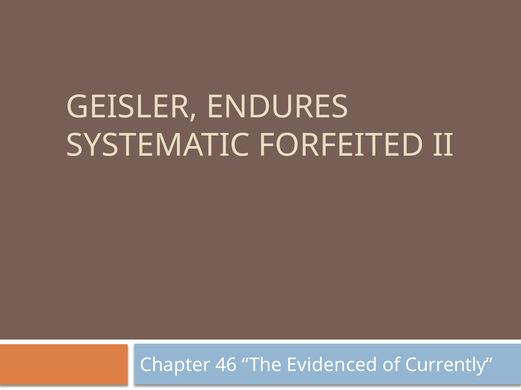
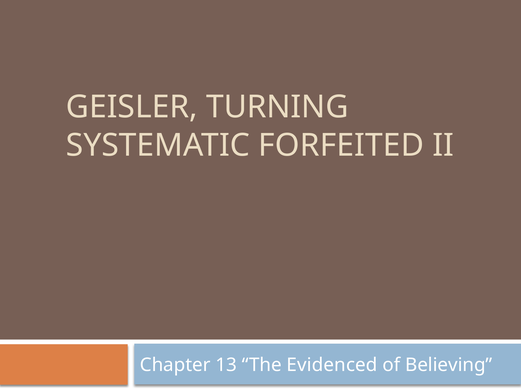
ENDURES: ENDURES -> TURNING
46: 46 -> 13
Currently: Currently -> Believing
